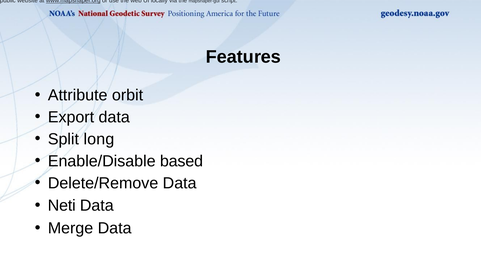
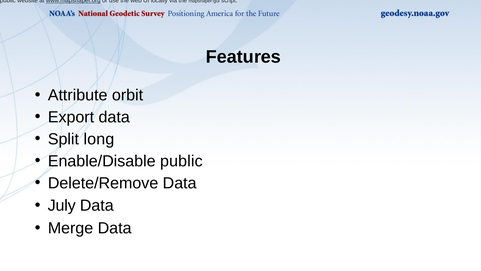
Enable/Disable based: based -> public
Neti: Neti -> July
